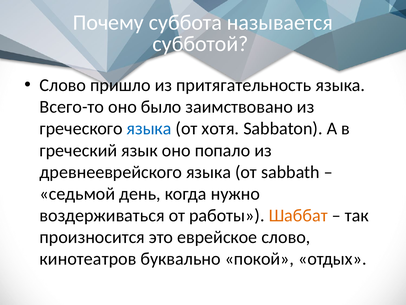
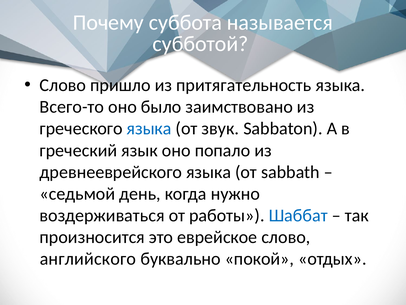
хотя: хотя -> звук
Шаббат colour: orange -> blue
кинотеатров: кинотеатров -> английского
